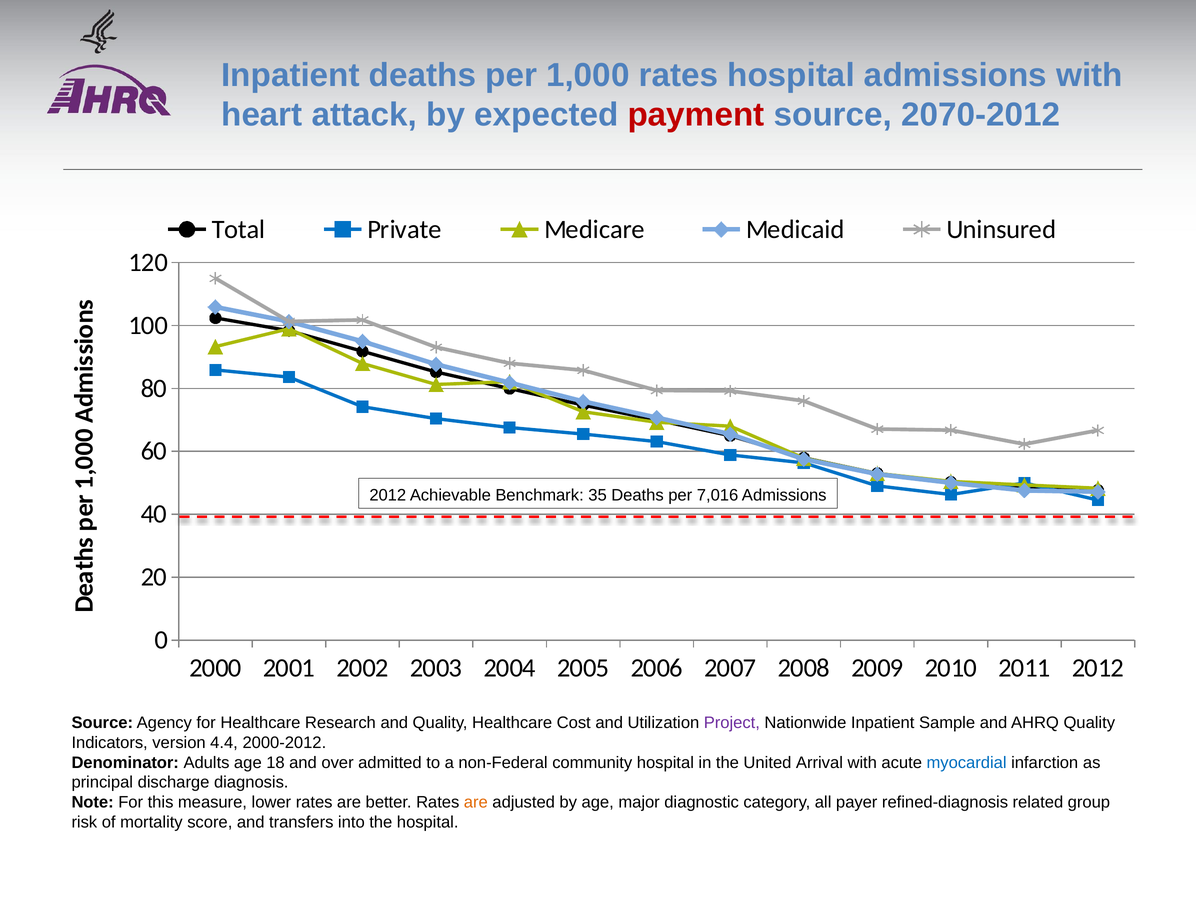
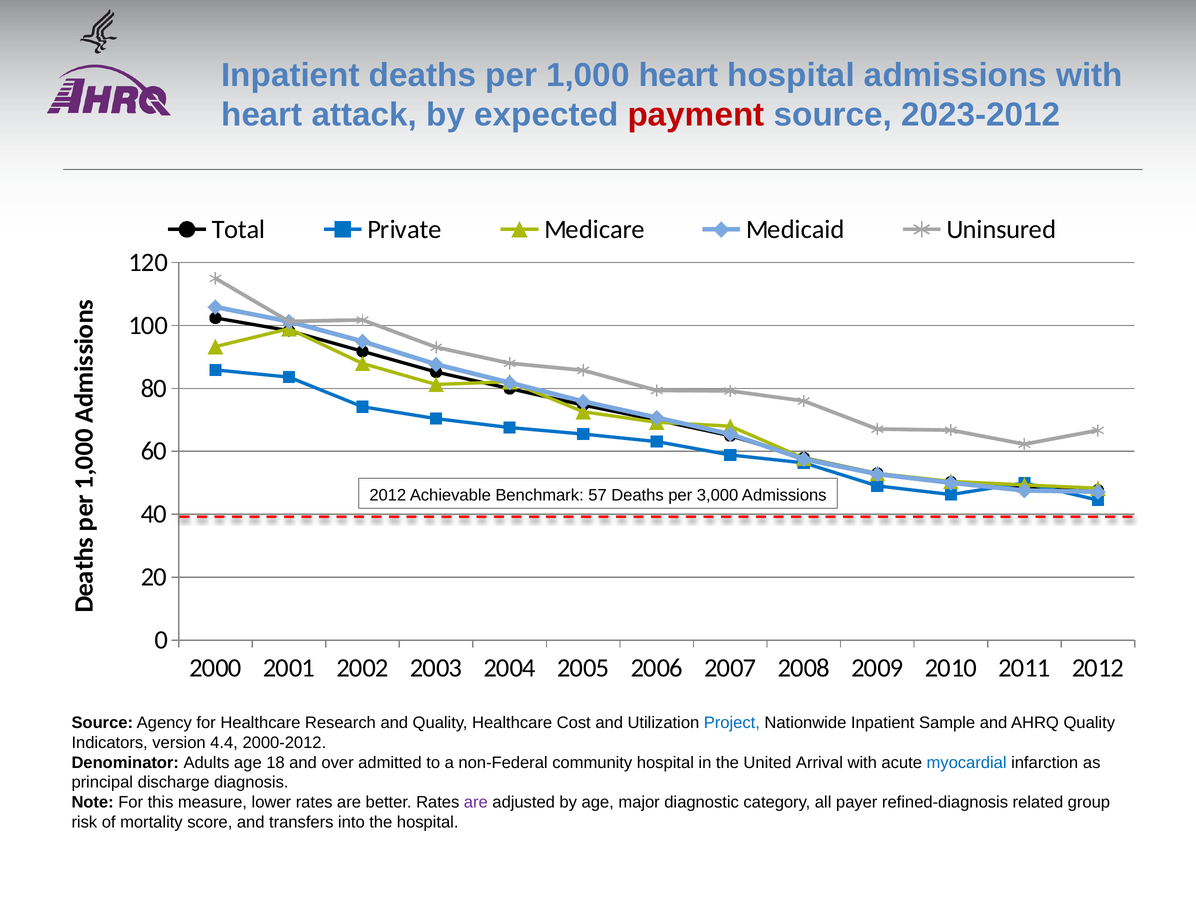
1,000 rates: rates -> heart
2070-2012: 2070-2012 -> 2023-2012
35: 35 -> 57
7,016: 7,016 -> 3,000
Project colour: purple -> blue
are at (476, 802) colour: orange -> purple
